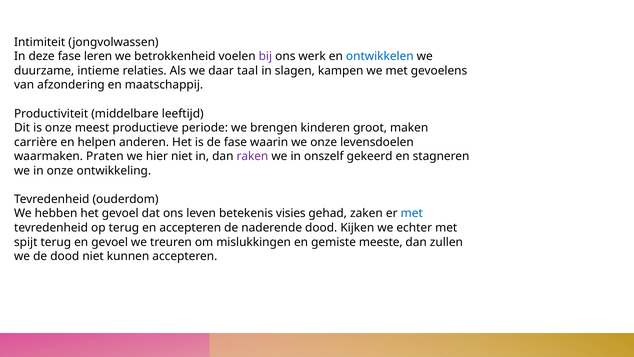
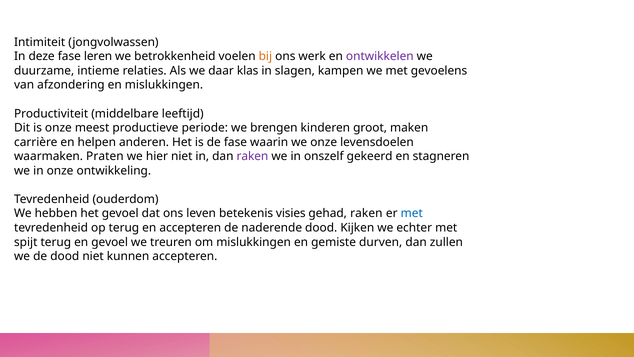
bij colour: purple -> orange
ontwikkelen colour: blue -> purple
taal: taal -> klas
en maatschappij: maatschappij -> mislukkingen
gehad zaken: zaken -> raken
meeste: meeste -> durven
